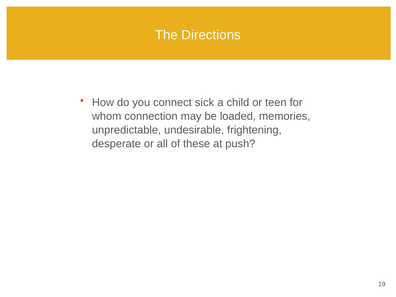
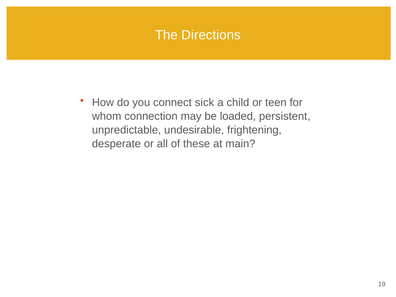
memories: memories -> persistent
push: push -> main
